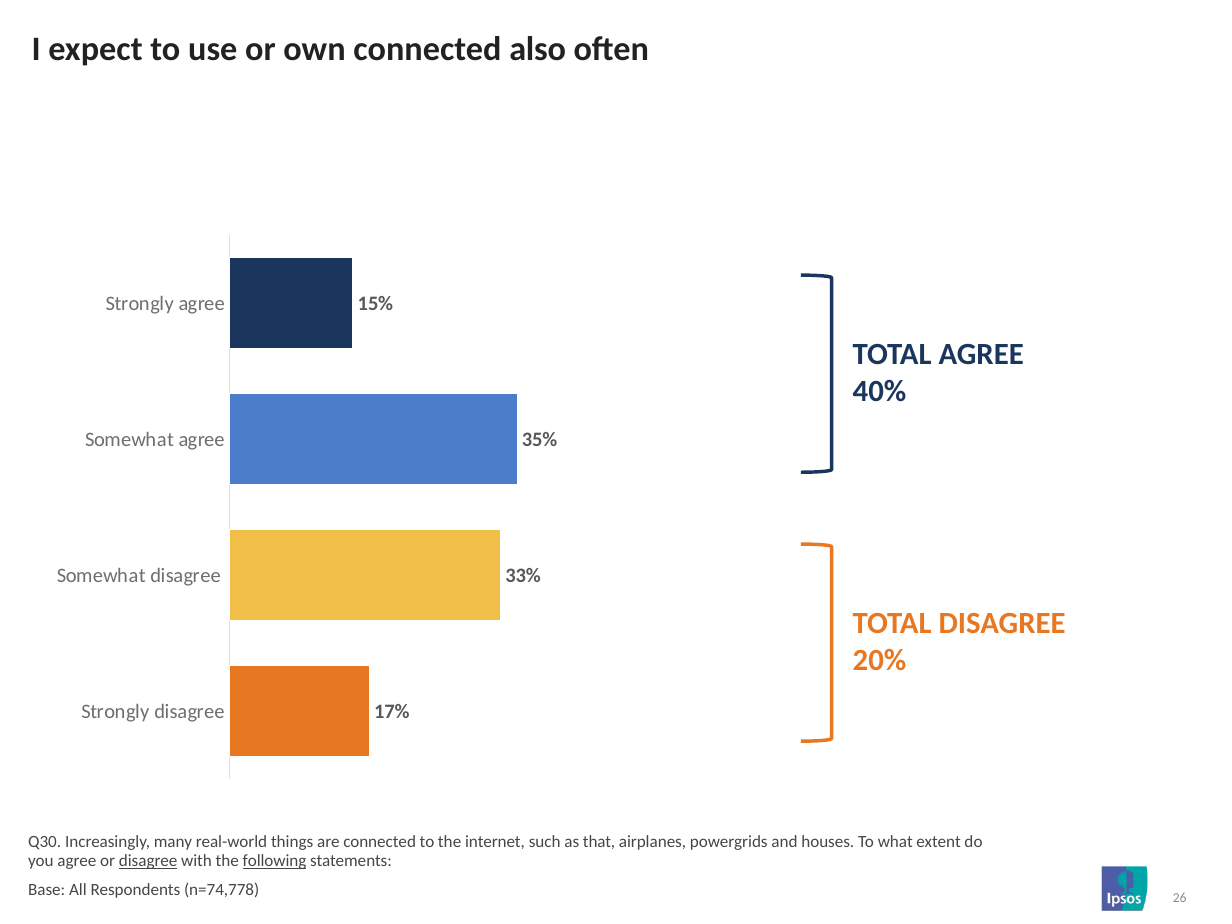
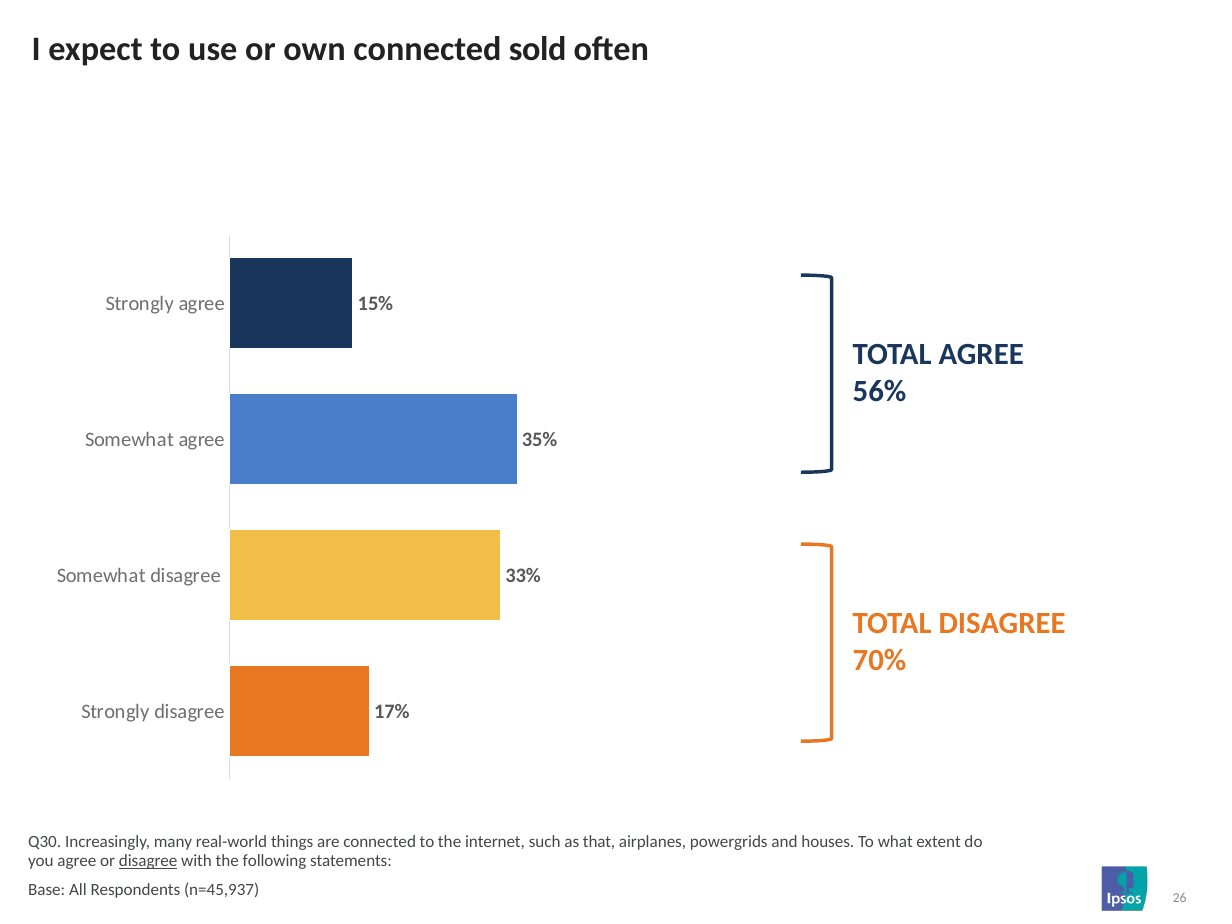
also: also -> sold
40%: 40% -> 56%
20%: 20% -> 70%
following underline: present -> none
n=74,778: n=74,778 -> n=45,937
